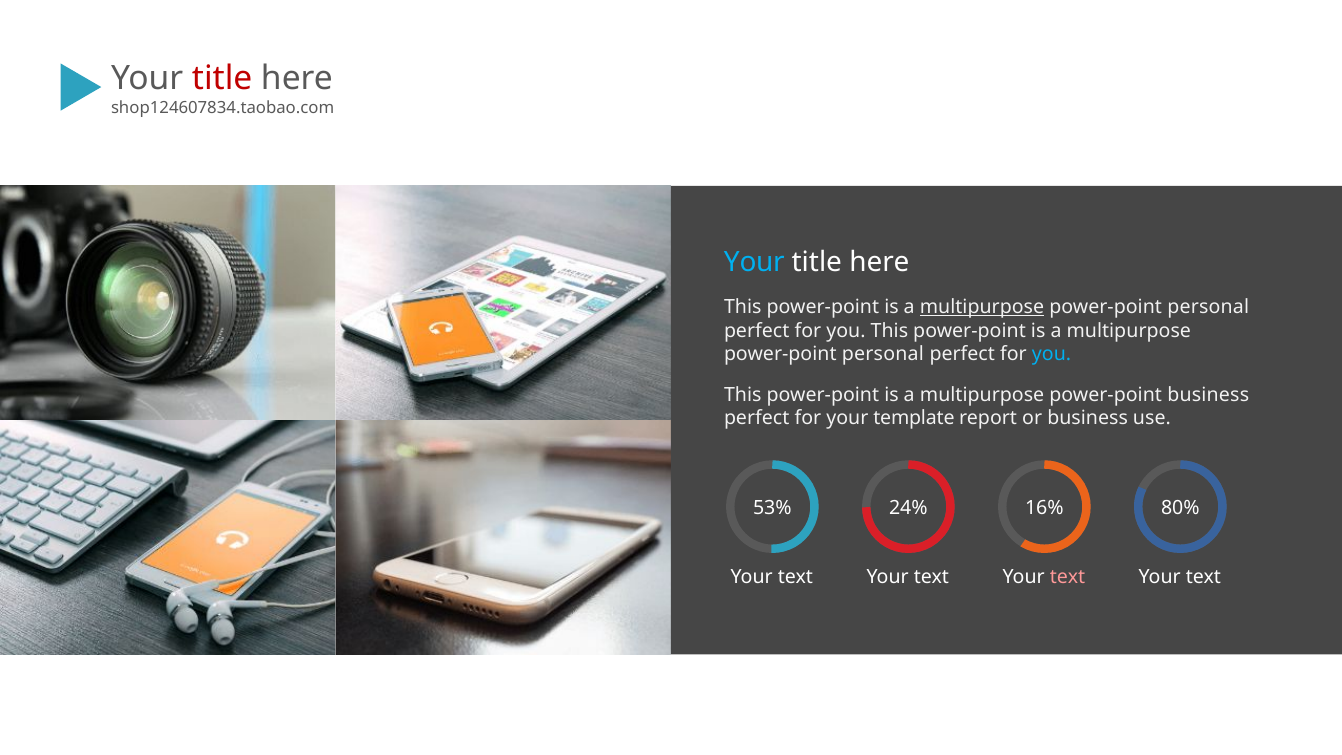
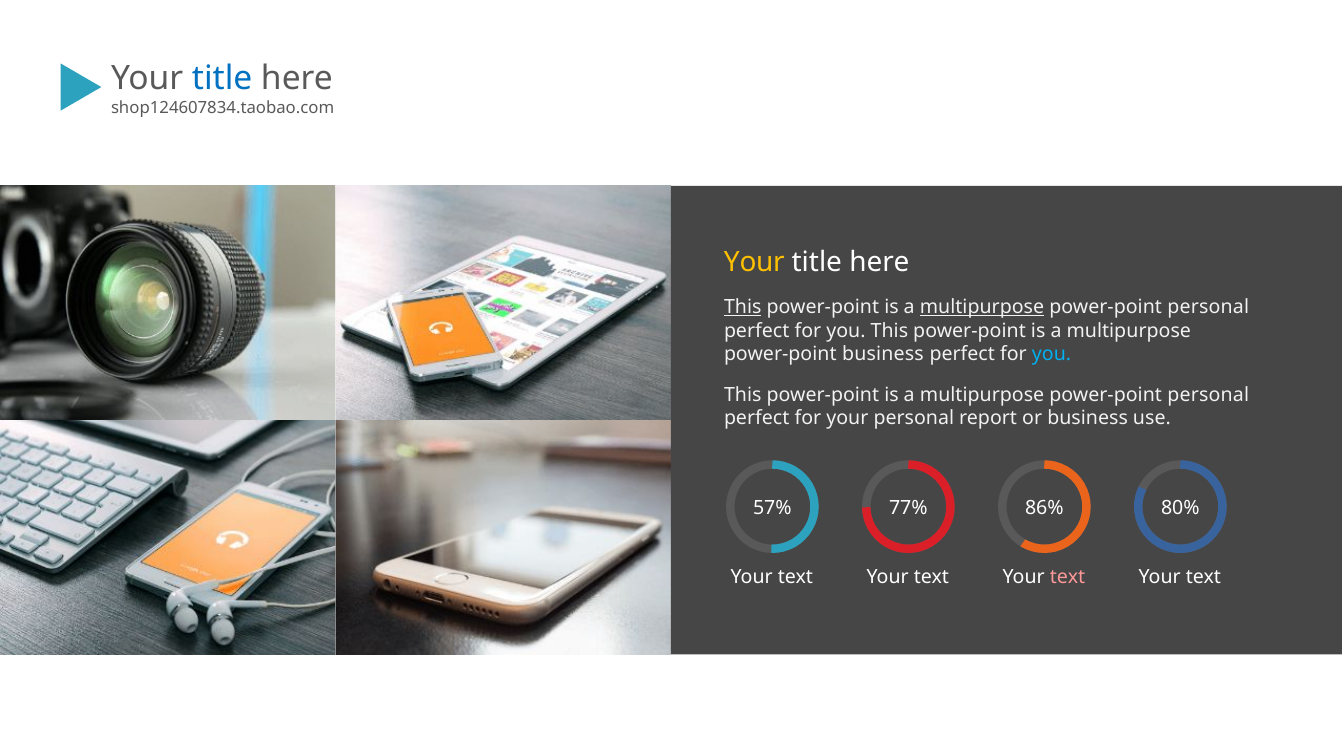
title at (222, 79) colour: red -> blue
Your at (754, 263) colour: light blue -> yellow
This at (743, 307) underline: none -> present
personal at (883, 354): personal -> business
business at (1208, 395): business -> personal
your template: template -> personal
53%: 53% -> 57%
24%: 24% -> 77%
16%: 16% -> 86%
